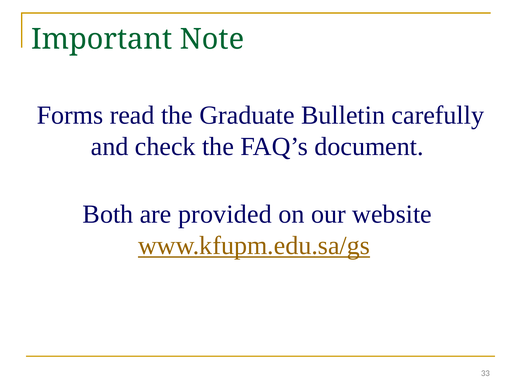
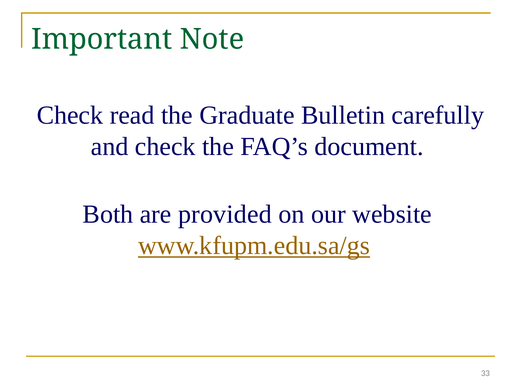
Forms at (70, 115): Forms -> Check
